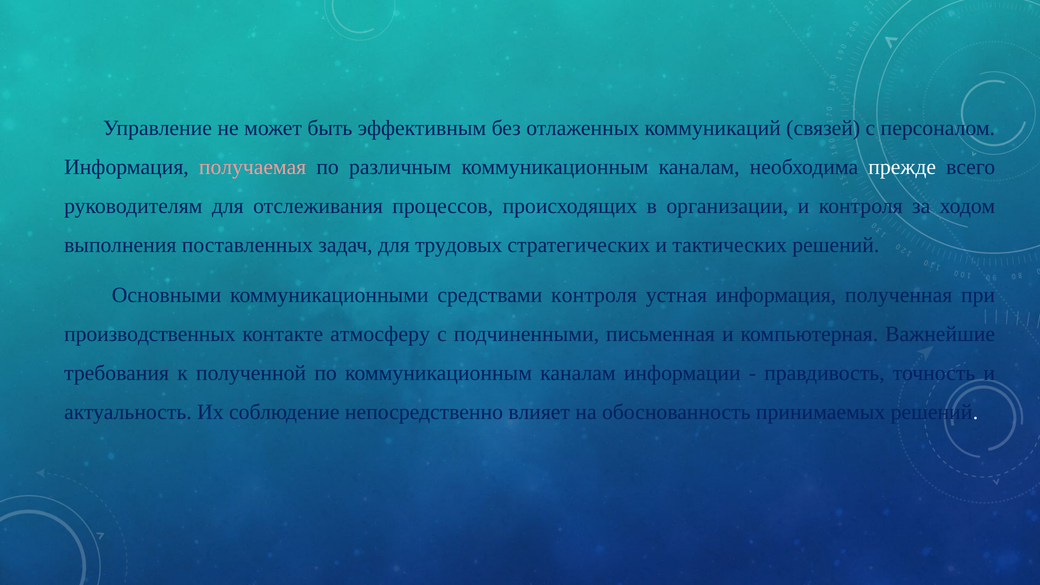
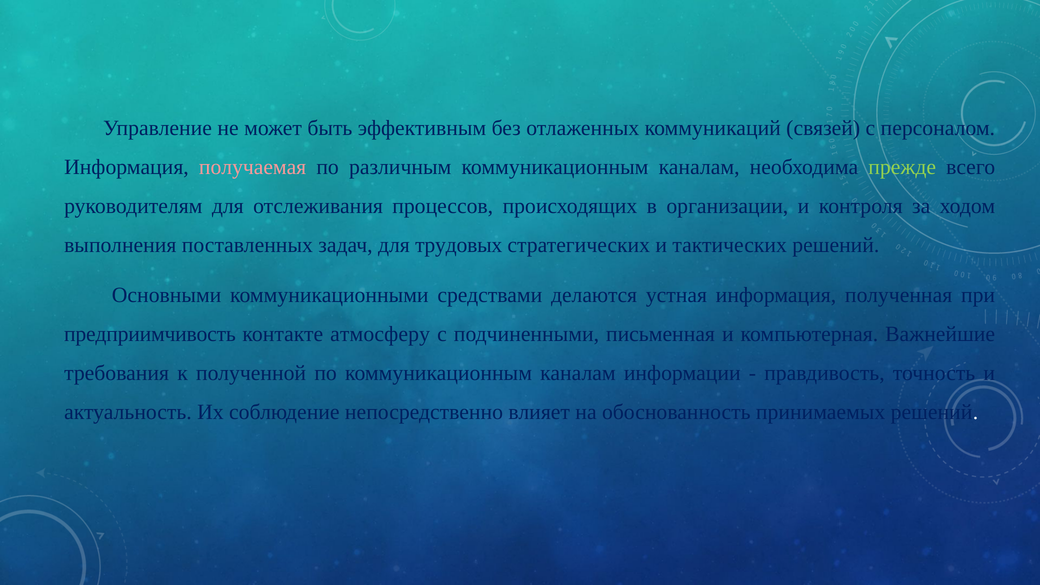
прежде colour: white -> light green
средствами контроля: контроля -> делаются
производственных: производственных -> предприимчивость
